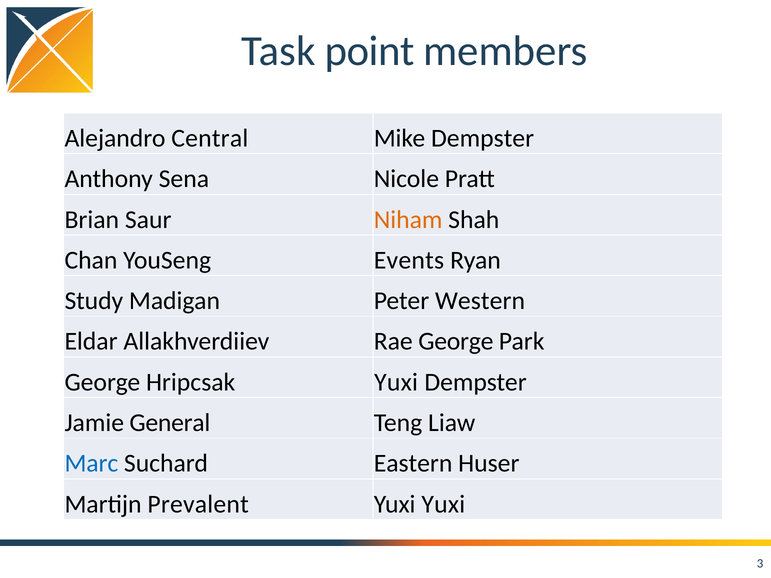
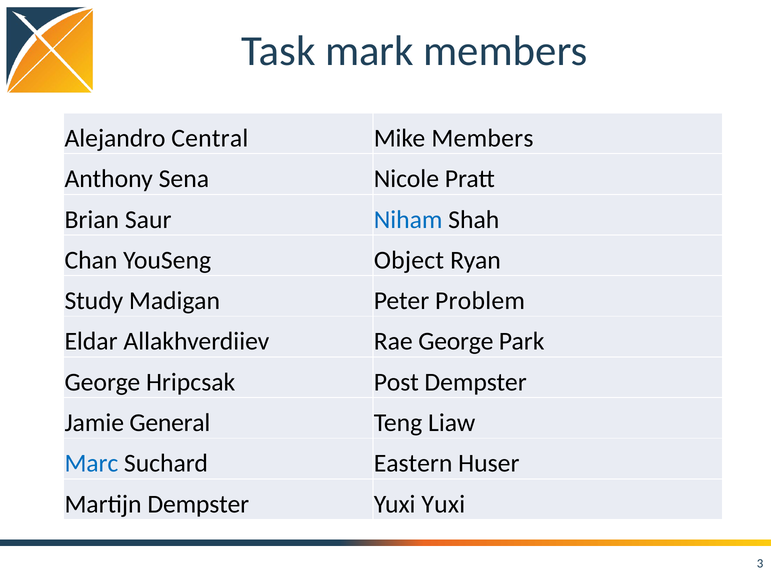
point: point -> mark
Mike Dempster: Dempster -> Members
Niham colour: orange -> blue
Events: Events -> Object
Western: Western -> Problem
Hripcsak Yuxi: Yuxi -> Post
Martijn Prevalent: Prevalent -> Dempster
